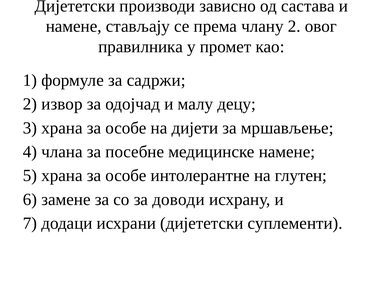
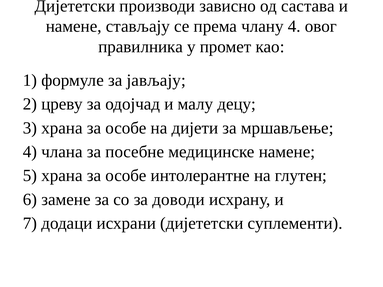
члану 2: 2 -> 4
садржи: садржи -> јављају
извор: извор -> цреву
